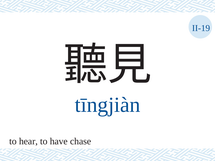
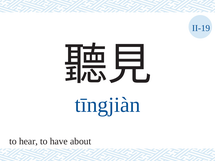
chase: chase -> about
